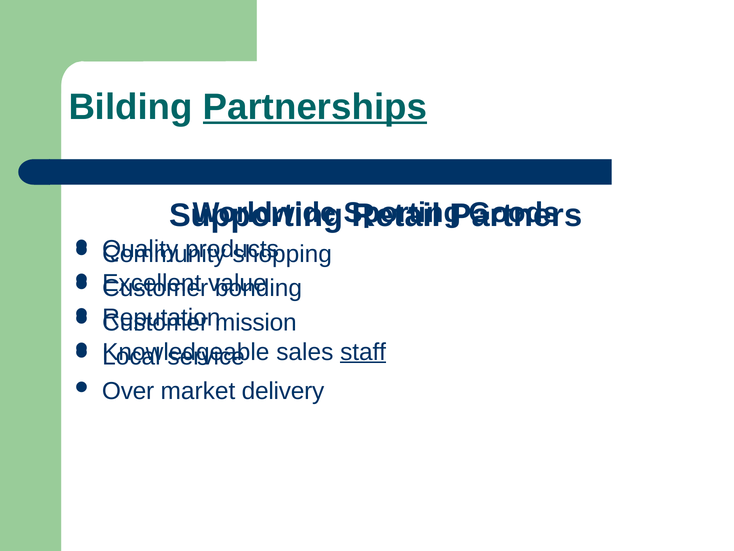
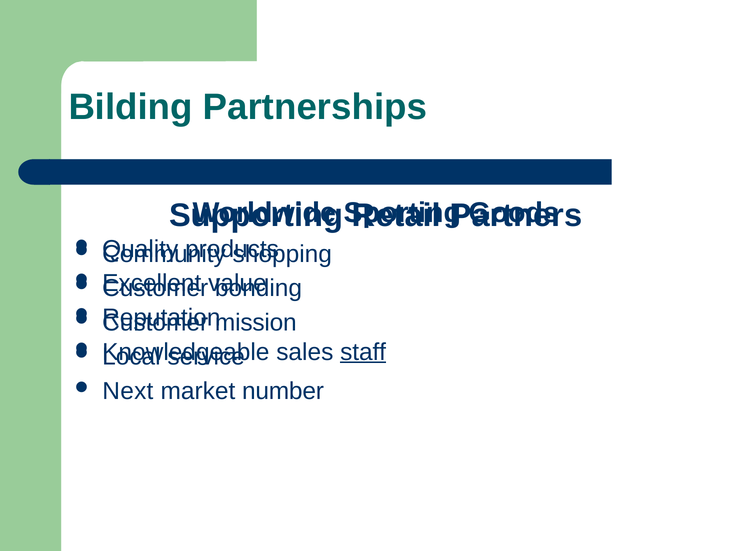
Partnerships underline: present -> none
Over: Over -> Next
delivery: delivery -> number
